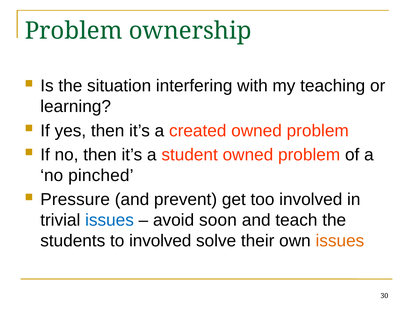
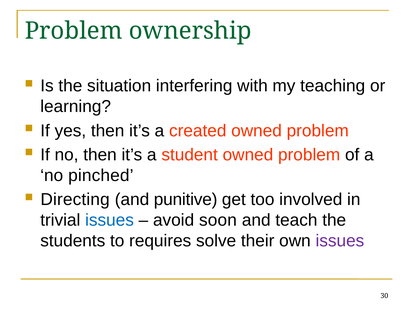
Pressure: Pressure -> Directing
prevent: prevent -> punitive
to involved: involved -> requires
issues at (340, 241) colour: orange -> purple
